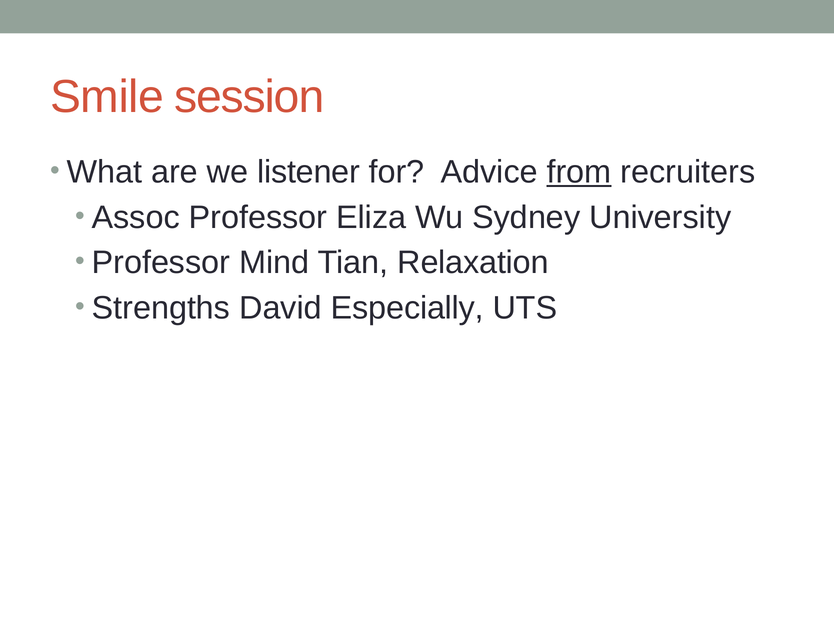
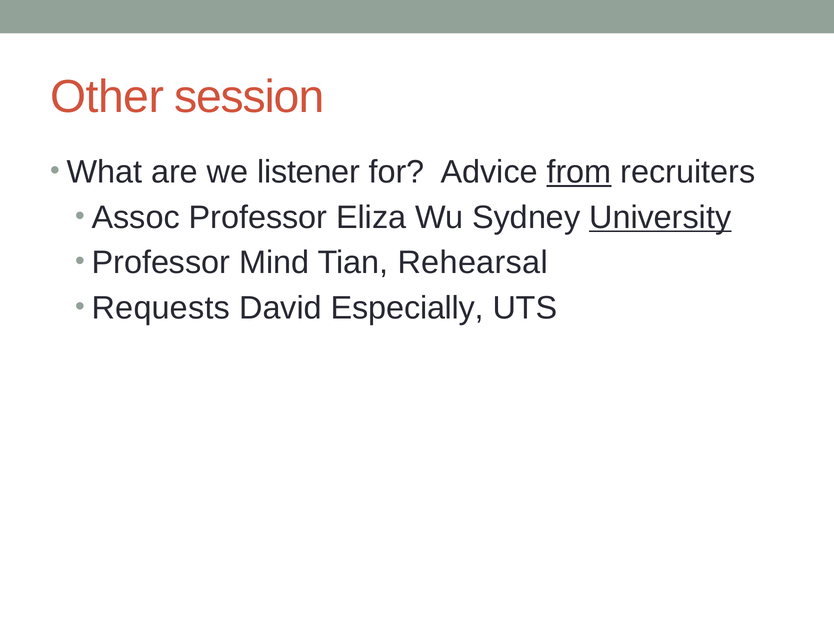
Smile: Smile -> Other
University underline: none -> present
Relaxation: Relaxation -> Rehearsal
Strengths: Strengths -> Requests
